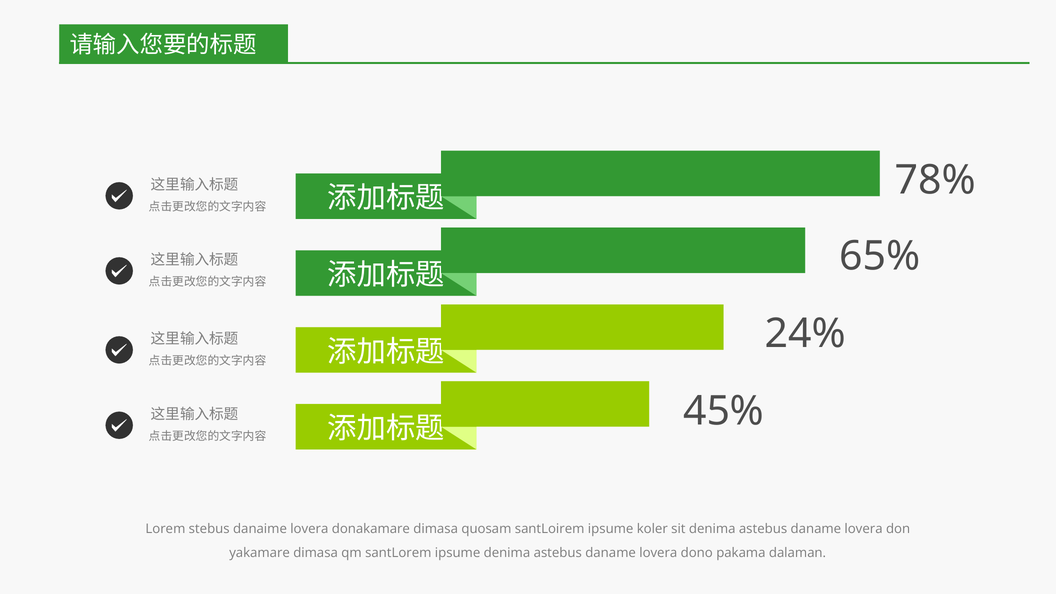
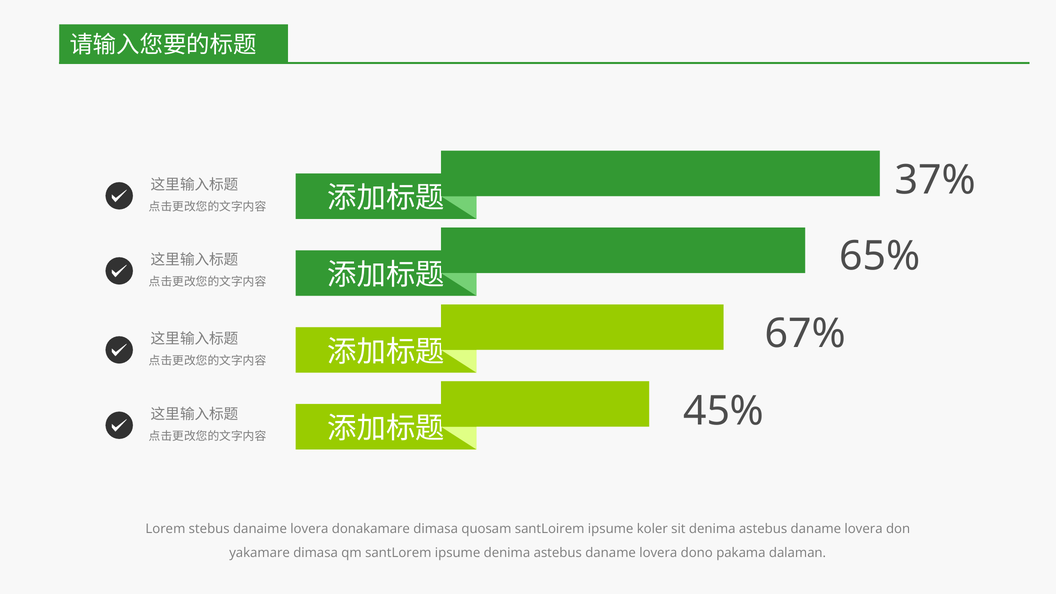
78%: 78% -> 37%
24%: 24% -> 67%
